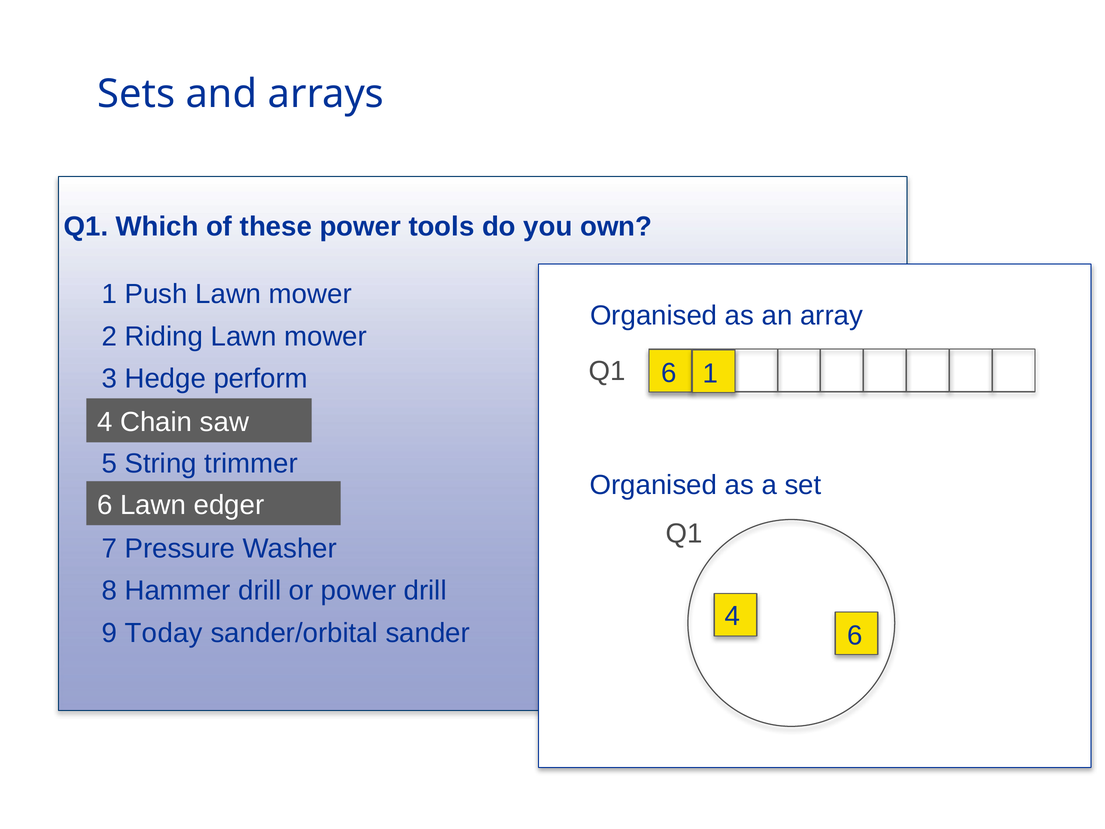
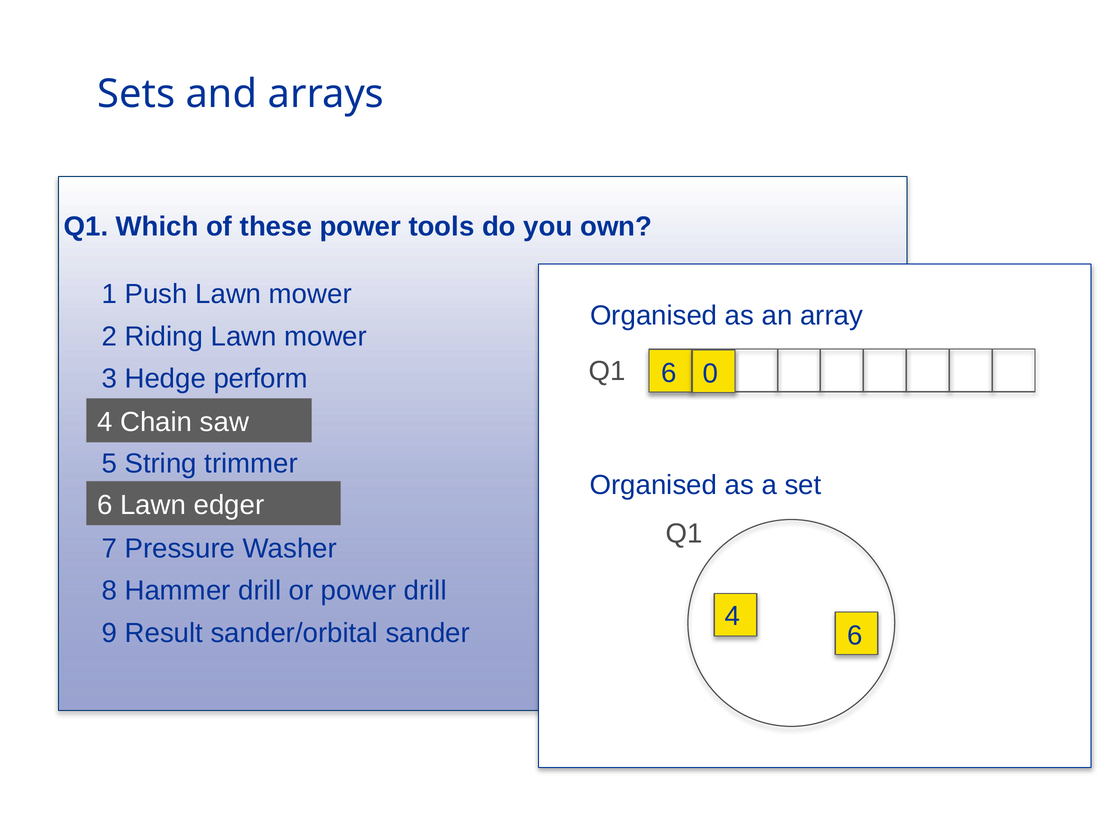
6 1: 1 -> 0
Today: Today -> Result
